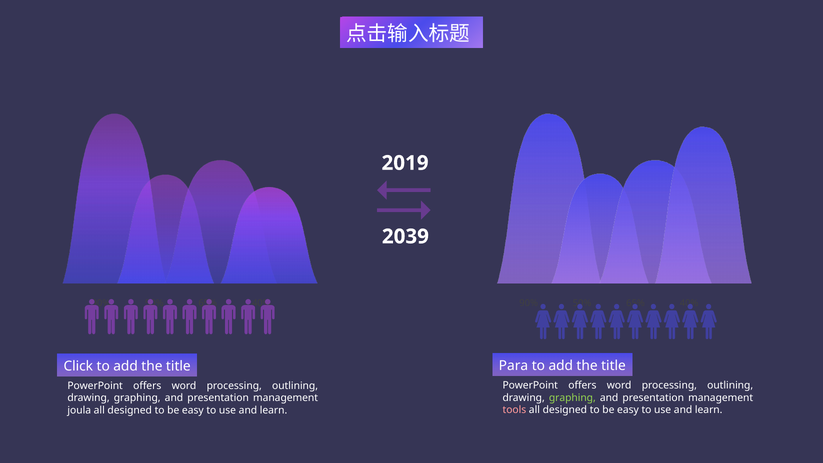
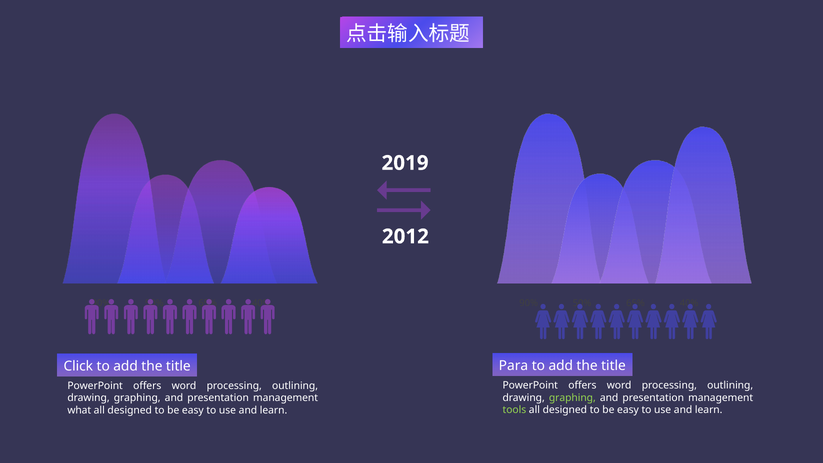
2039: 2039 -> 2012
tools colour: pink -> light green
joula: joula -> what
